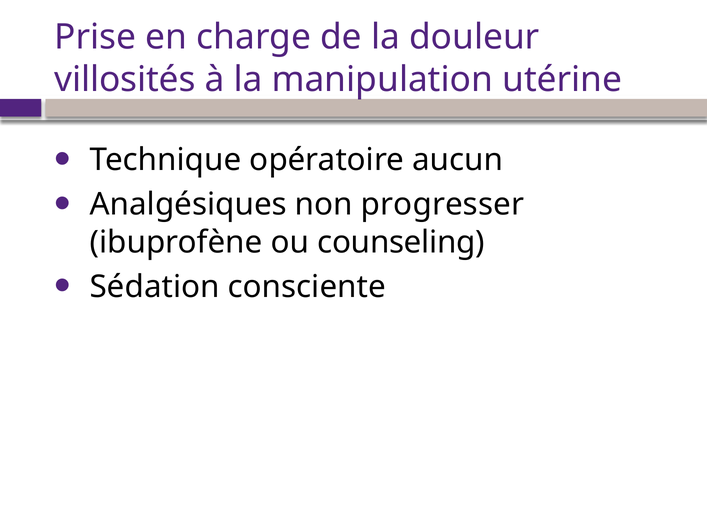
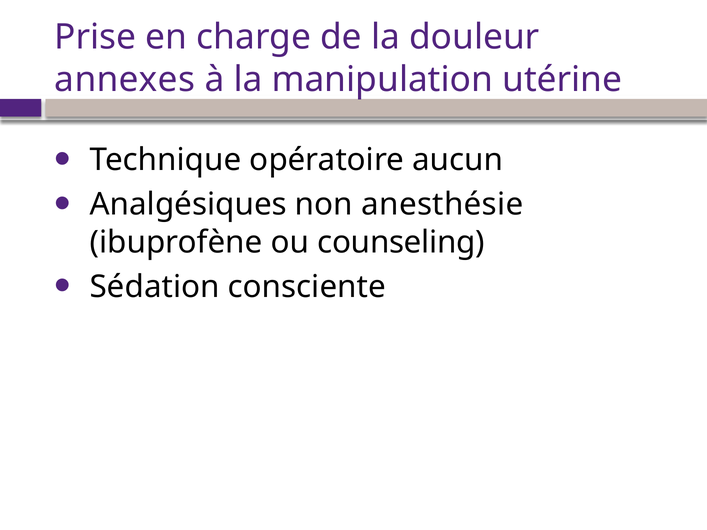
villosités: villosités -> annexes
progresser: progresser -> anesthésie
